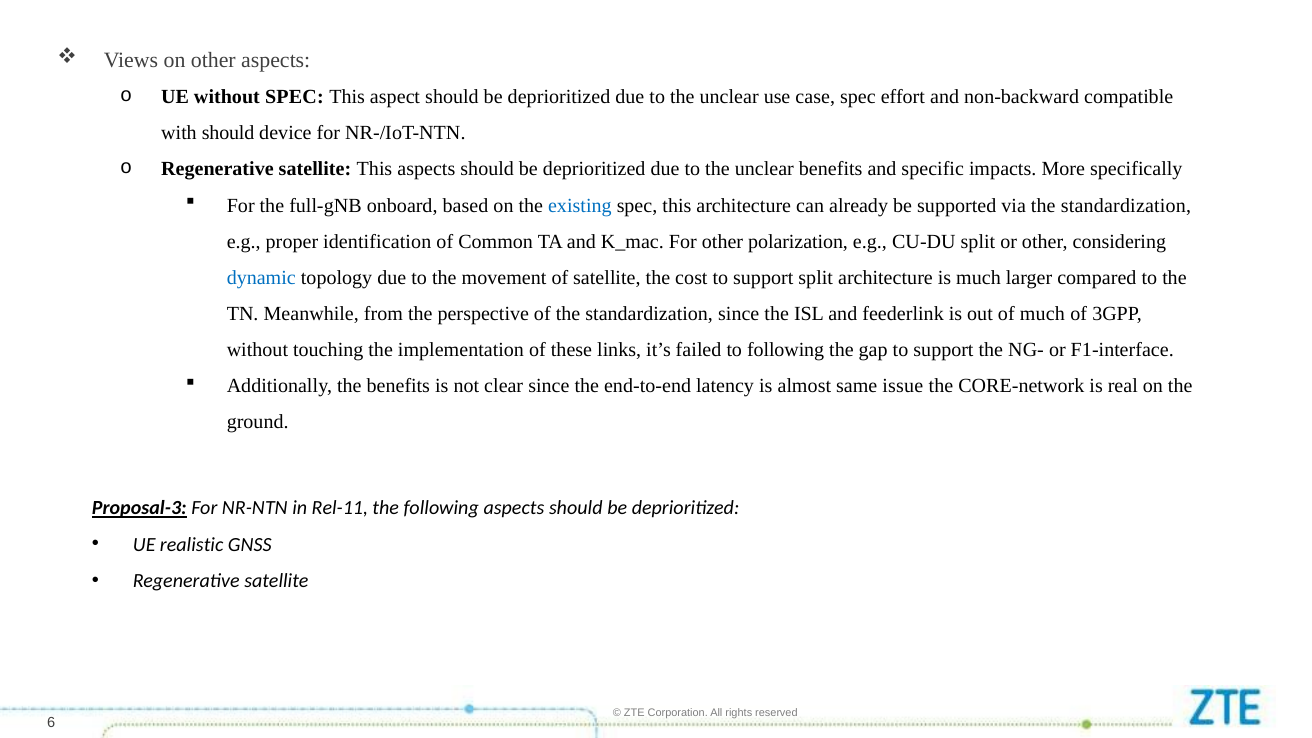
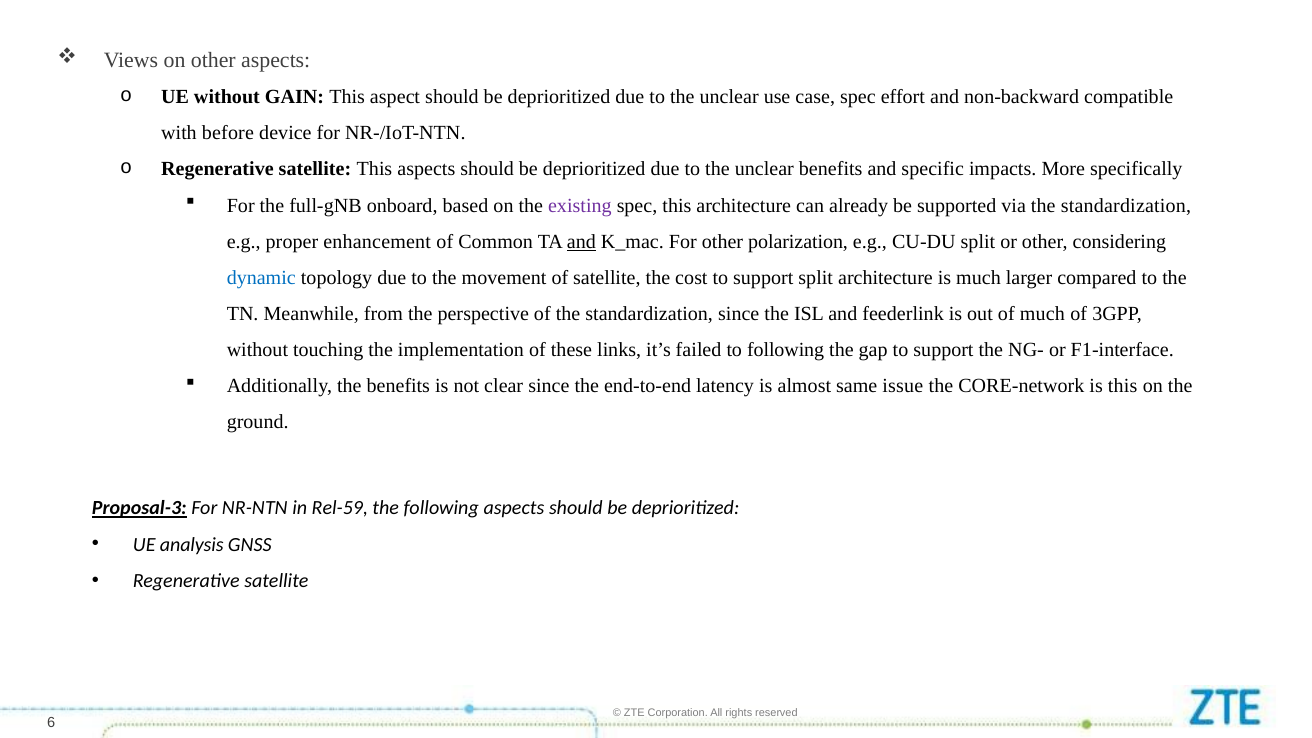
without SPEC: SPEC -> GAIN
with should: should -> before
existing colour: blue -> purple
identification: identification -> enhancement
and at (581, 242) underline: none -> present
is real: real -> this
Rel-11: Rel-11 -> Rel-59
realistic: realistic -> analysis
